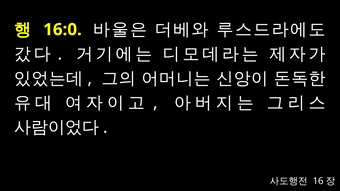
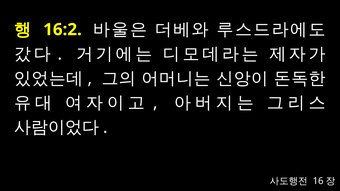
16:0: 16:0 -> 16:2
